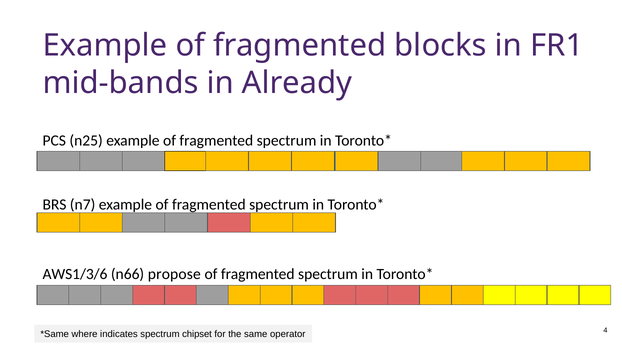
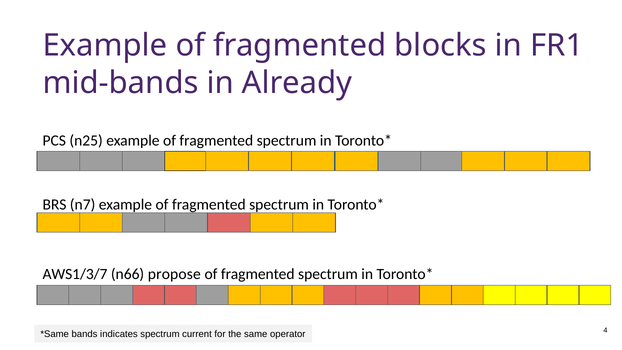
AWS1/3/6: AWS1/3/6 -> AWS1/3/7
where: where -> bands
chipset: chipset -> current
